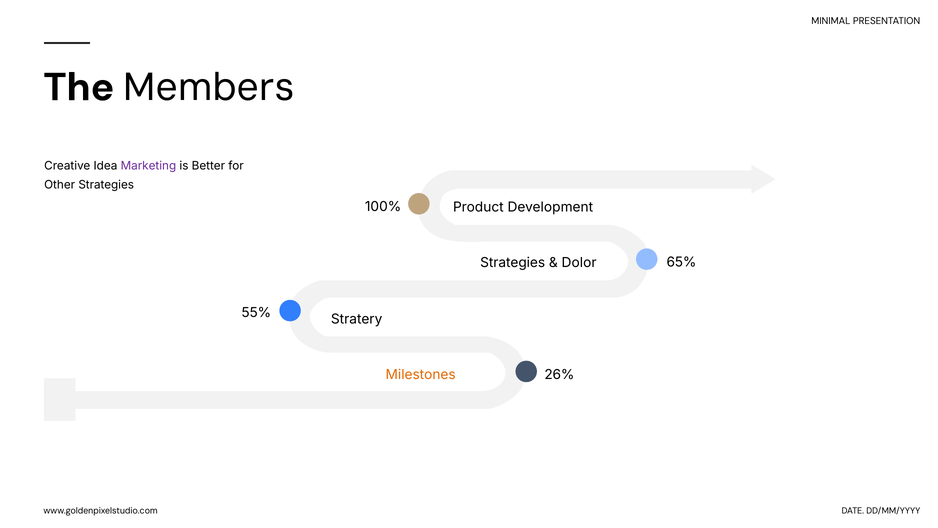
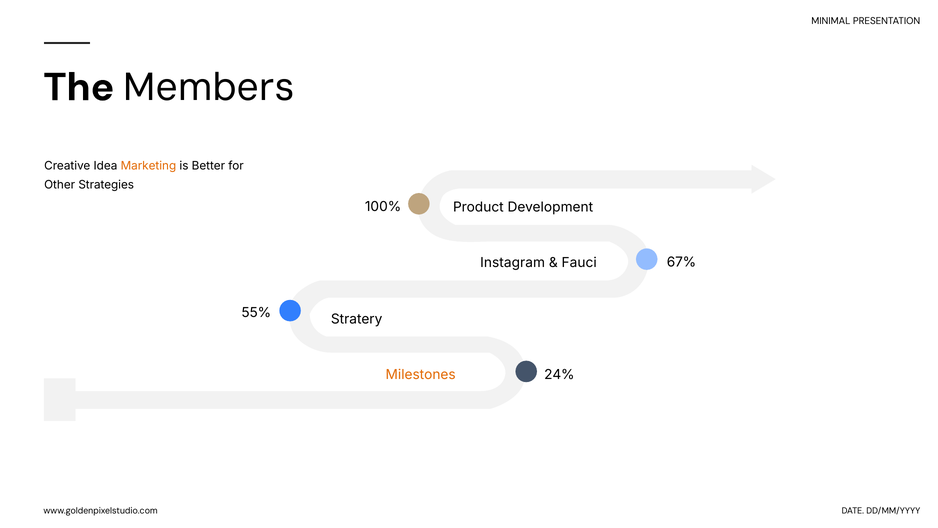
Marketing colour: purple -> orange
65%: 65% -> 67%
Strategies at (513, 263): Strategies -> Instagram
Dolor: Dolor -> Fauci
26%: 26% -> 24%
